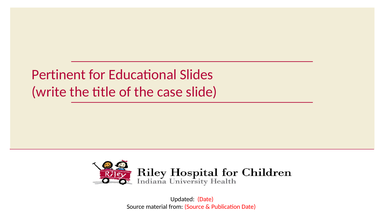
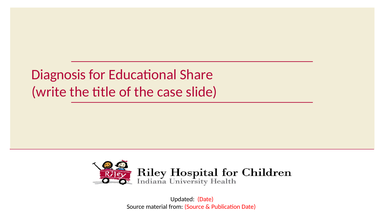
Pertinent: Pertinent -> Diagnosis
Slides: Slides -> Share
